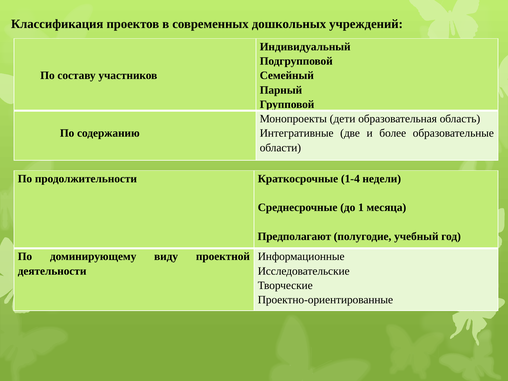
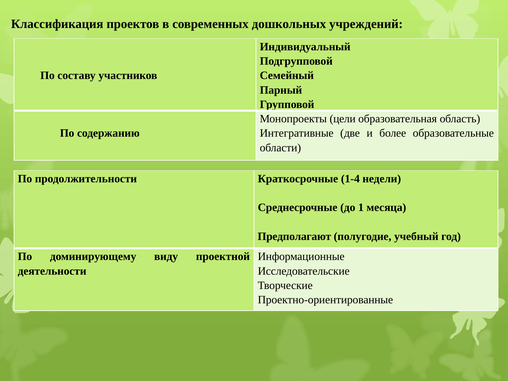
дети: дети -> цели
